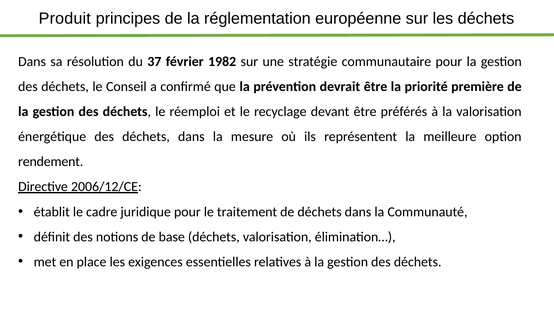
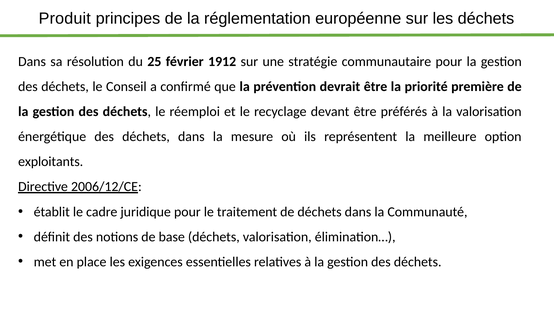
37: 37 -> 25
1982: 1982 -> 1912
rendement: rendement -> exploitants
